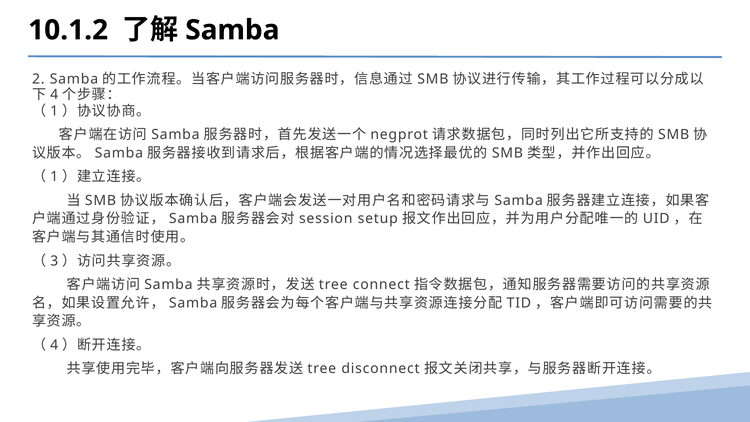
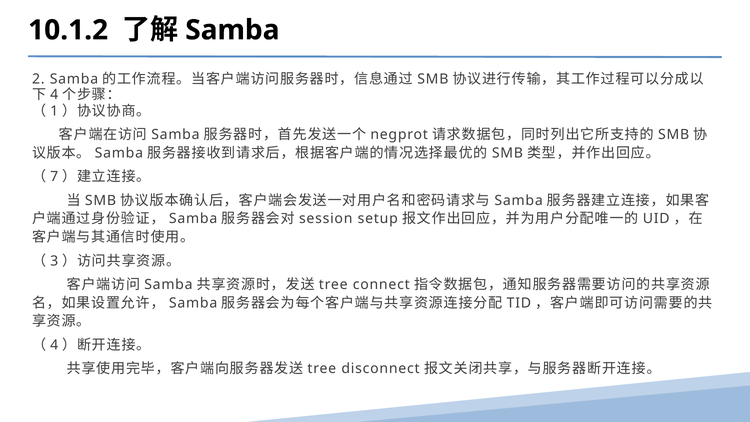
1 at (54, 177): 1 -> 7
